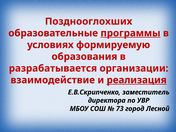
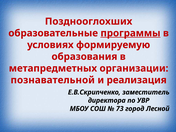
разрабатывается: разрабатывается -> метапредметных
взаимодействие: взаимодействие -> познавательной
реализация underline: present -> none
